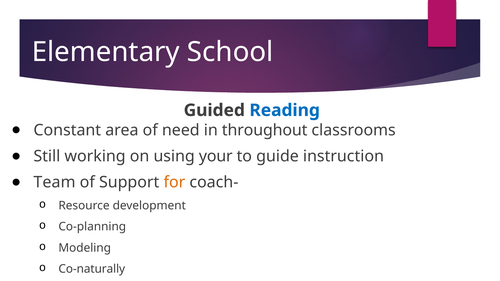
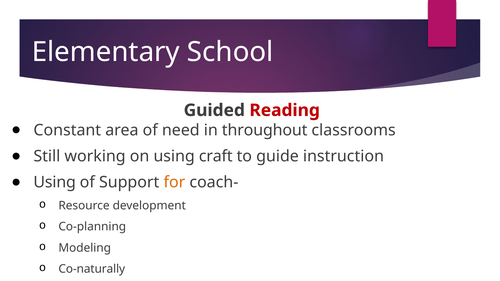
Reading colour: blue -> red
your: your -> craft
Team at (54, 182): Team -> Using
